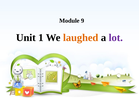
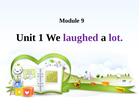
laughed colour: orange -> purple
